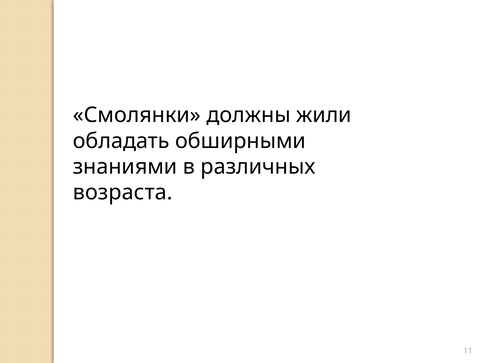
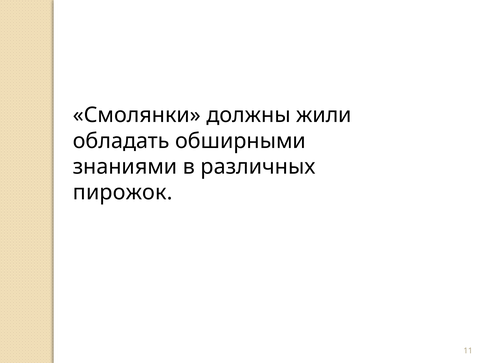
возраста: возраста -> пирожок
